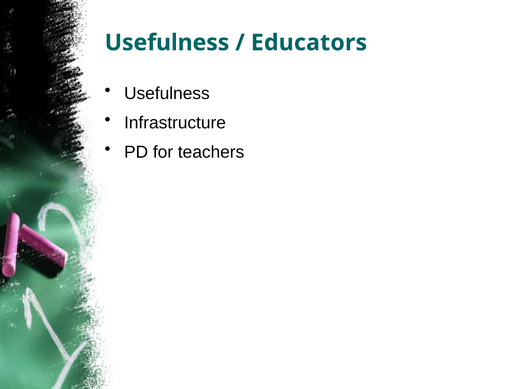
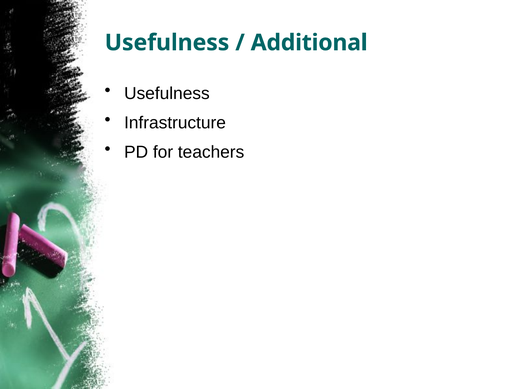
Educators: Educators -> Additional
